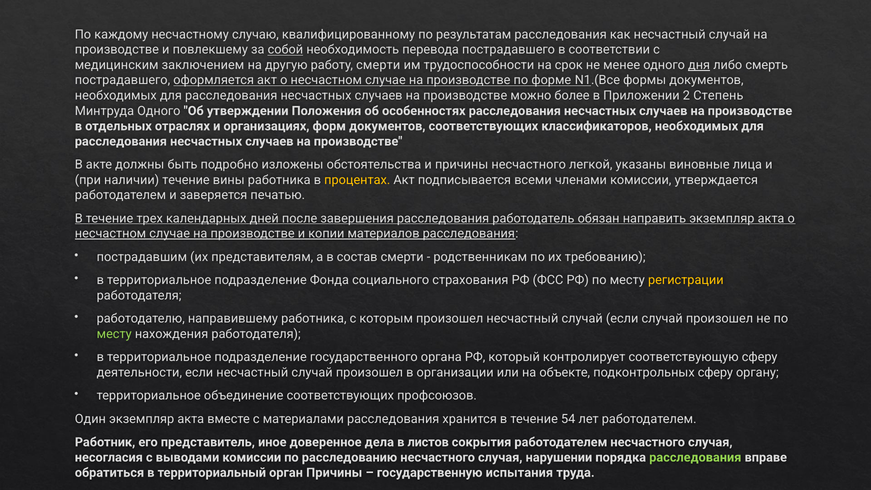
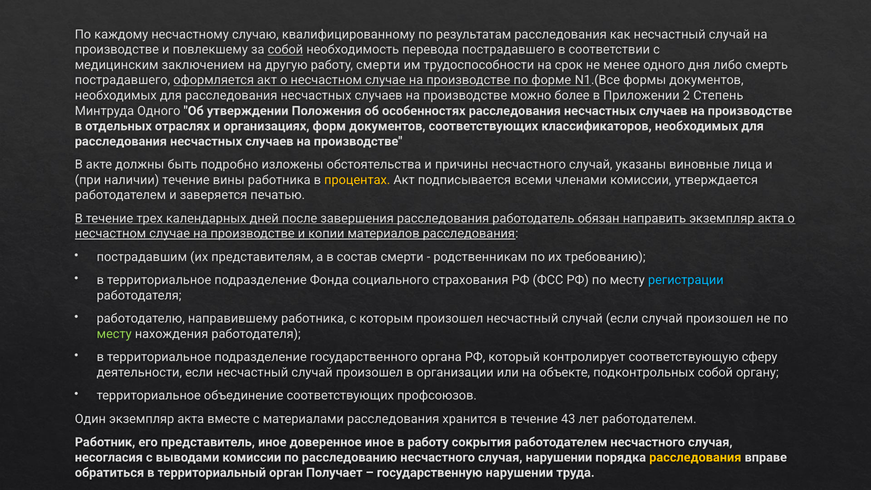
дня underline: present -> none
несчастного легкой: легкой -> случай
регистрации colour: yellow -> light blue
подконтрольных сферу: сферу -> собой
54: 54 -> 43
доверенное дела: дела -> иное
в листов: листов -> работу
расследования at (695, 457) colour: light green -> yellow
орган Причины: Причины -> Получает
государственную испытания: испытания -> нарушении
